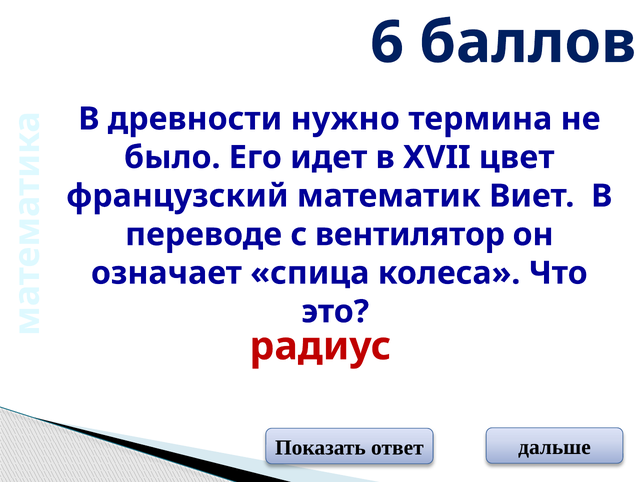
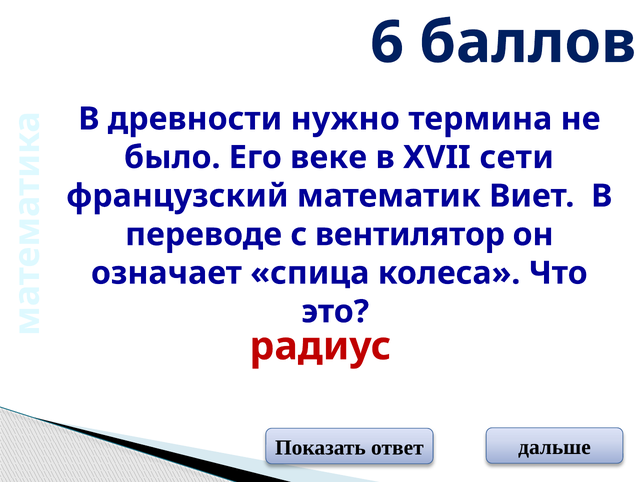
идет: идет -> веке
цвет: цвет -> сети
